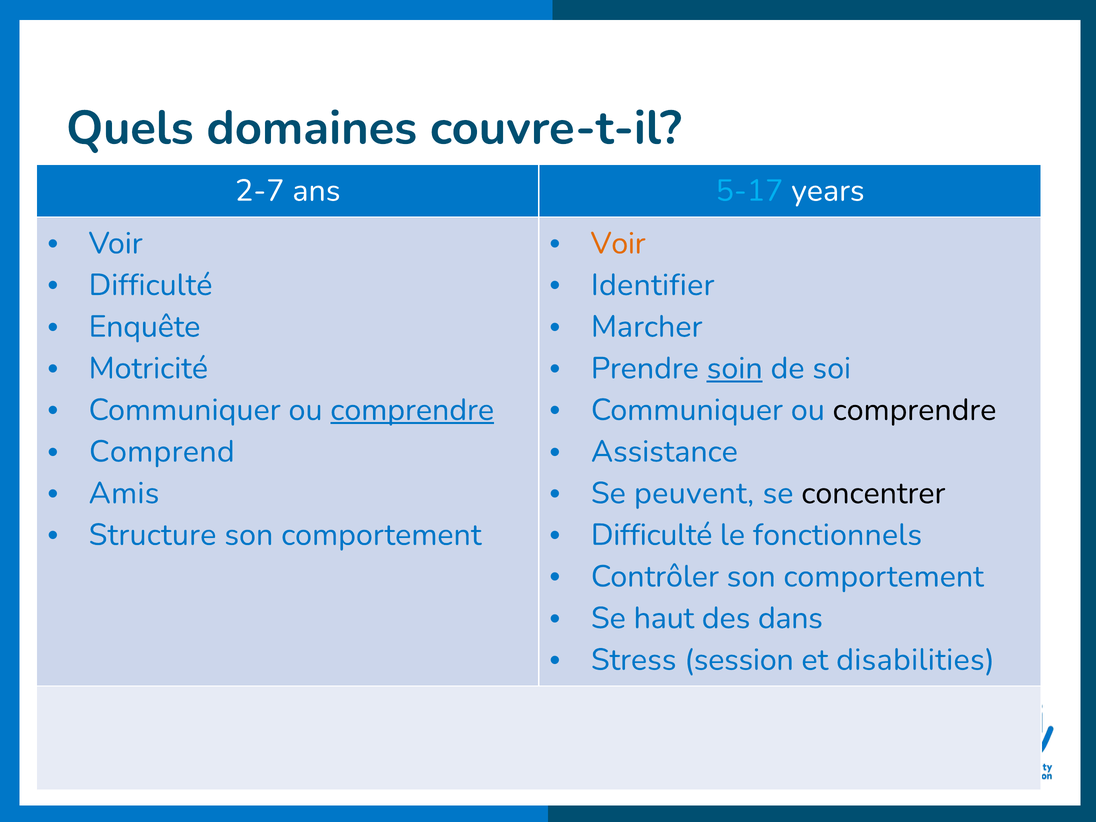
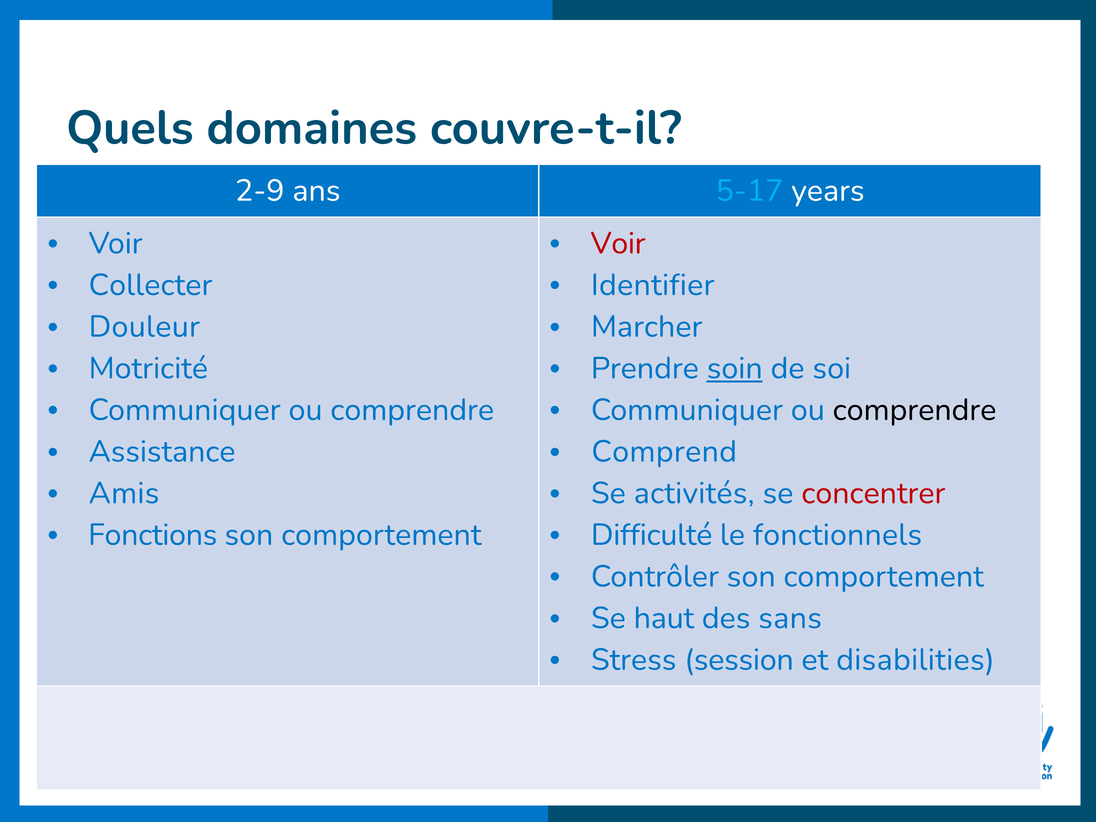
2-7: 2-7 -> 2-9
Voir at (618, 243) colour: orange -> red
Difficulté at (151, 285): Difficulté -> Collecter
Enquête: Enquête -> Douleur
comprendre at (412, 410) underline: present -> none
Comprend: Comprend -> Assistance
Assistance: Assistance -> Comprend
peuvent: peuvent -> activités
concentrer colour: black -> red
Structure: Structure -> Fonctions
dans: dans -> sans
